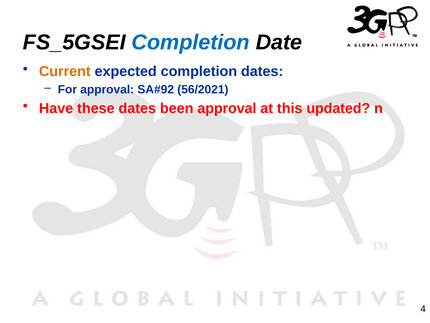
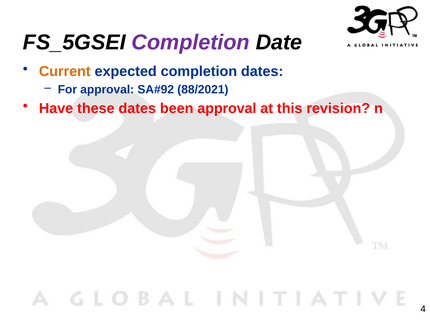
Completion at (191, 42) colour: blue -> purple
56/2021: 56/2021 -> 88/2021
updated: updated -> revision
